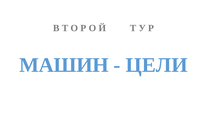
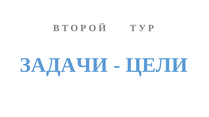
МАШИН: МАШИН -> ЗАДАЧИ
